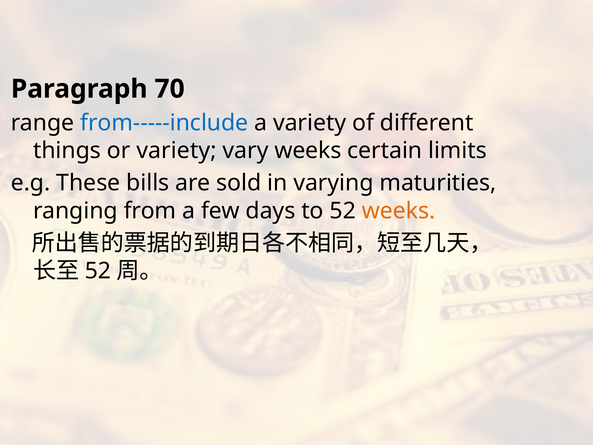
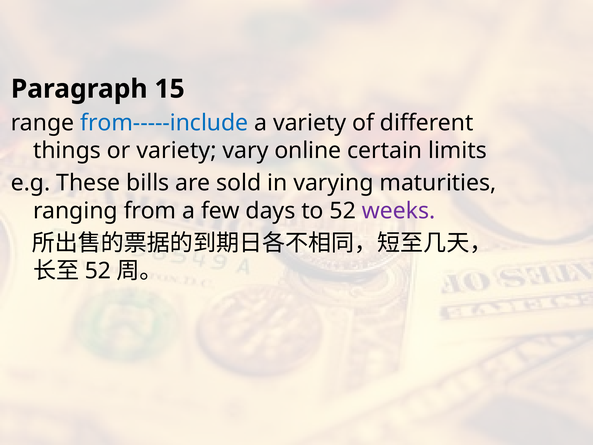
70: 70 -> 15
vary weeks: weeks -> online
weeks at (399, 211) colour: orange -> purple
